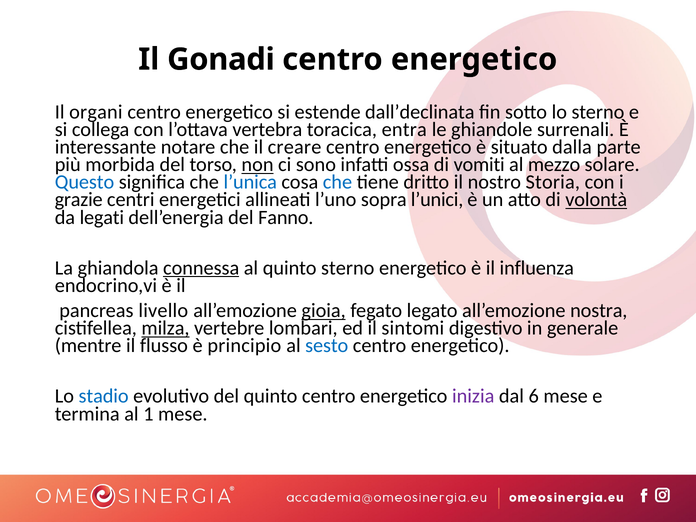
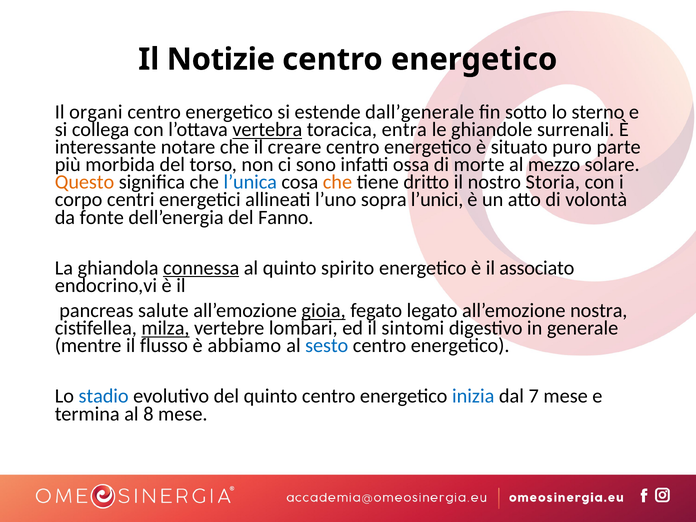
Gonadi: Gonadi -> Notizie
dall’declinata: dall’declinata -> dall’generale
vertebra underline: none -> present
dalla: dalla -> puro
non underline: present -> none
vomiti: vomiti -> morte
Questo colour: blue -> orange
che at (337, 182) colour: blue -> orange
grazie: grazie -> corpo
volontà underline: present -> none
legati: legati -> fonte
quinto sterno: sterno -> spirito
influenza: influenza -> associato
livello: livello -> salute
principio: principio -> abbiamo
inizia colour: purple -> blue
6: 6 -> 7
1: 1 -> 8
